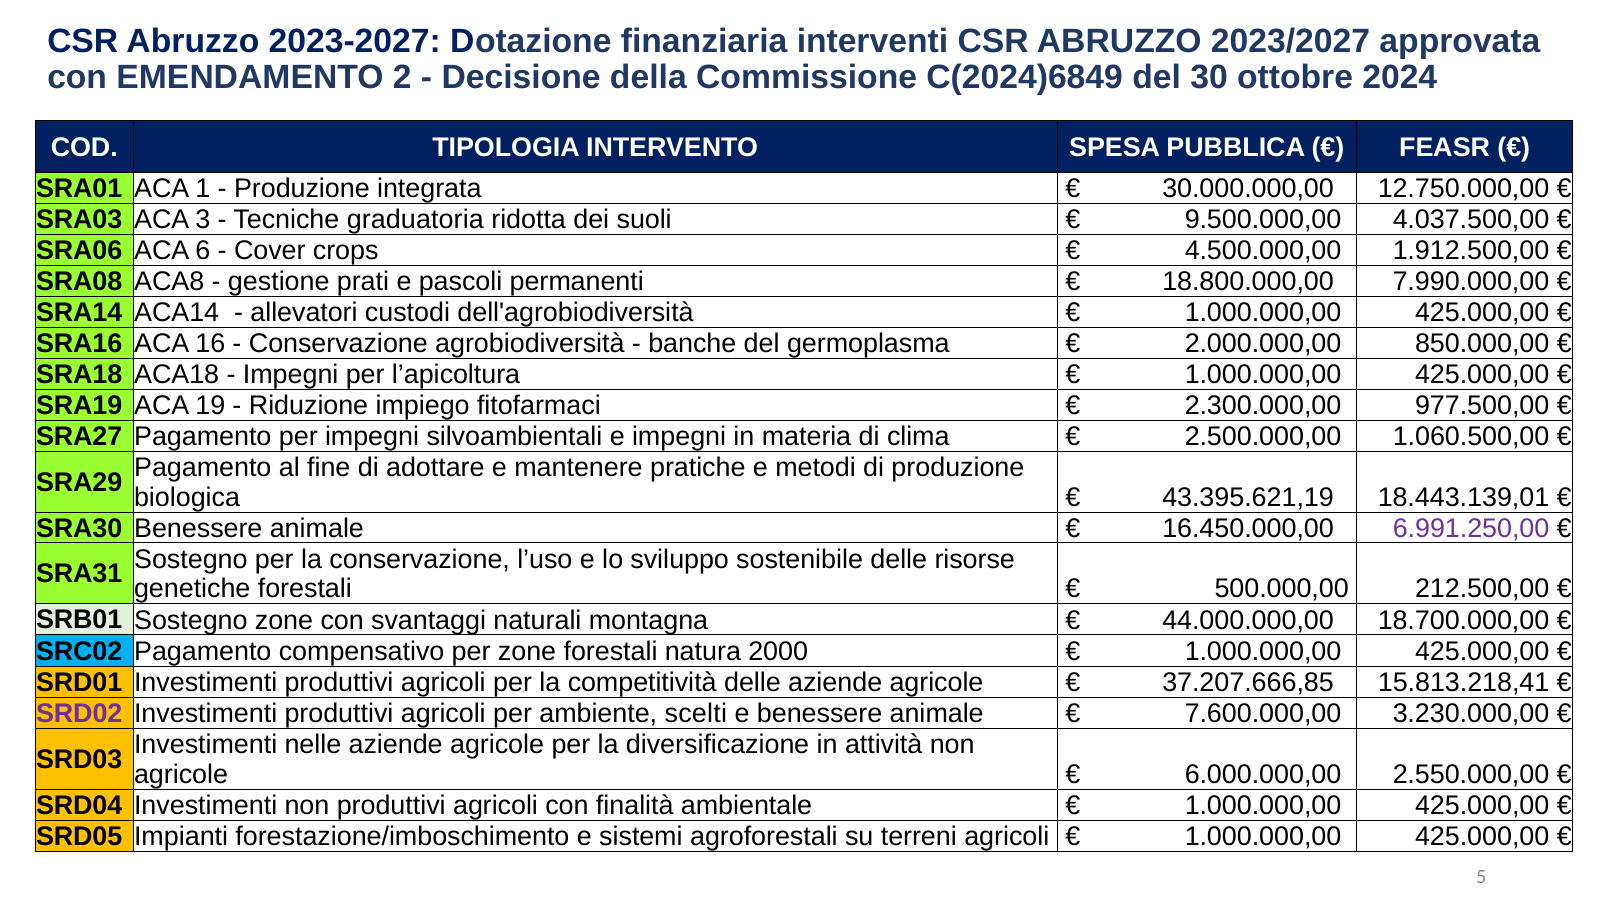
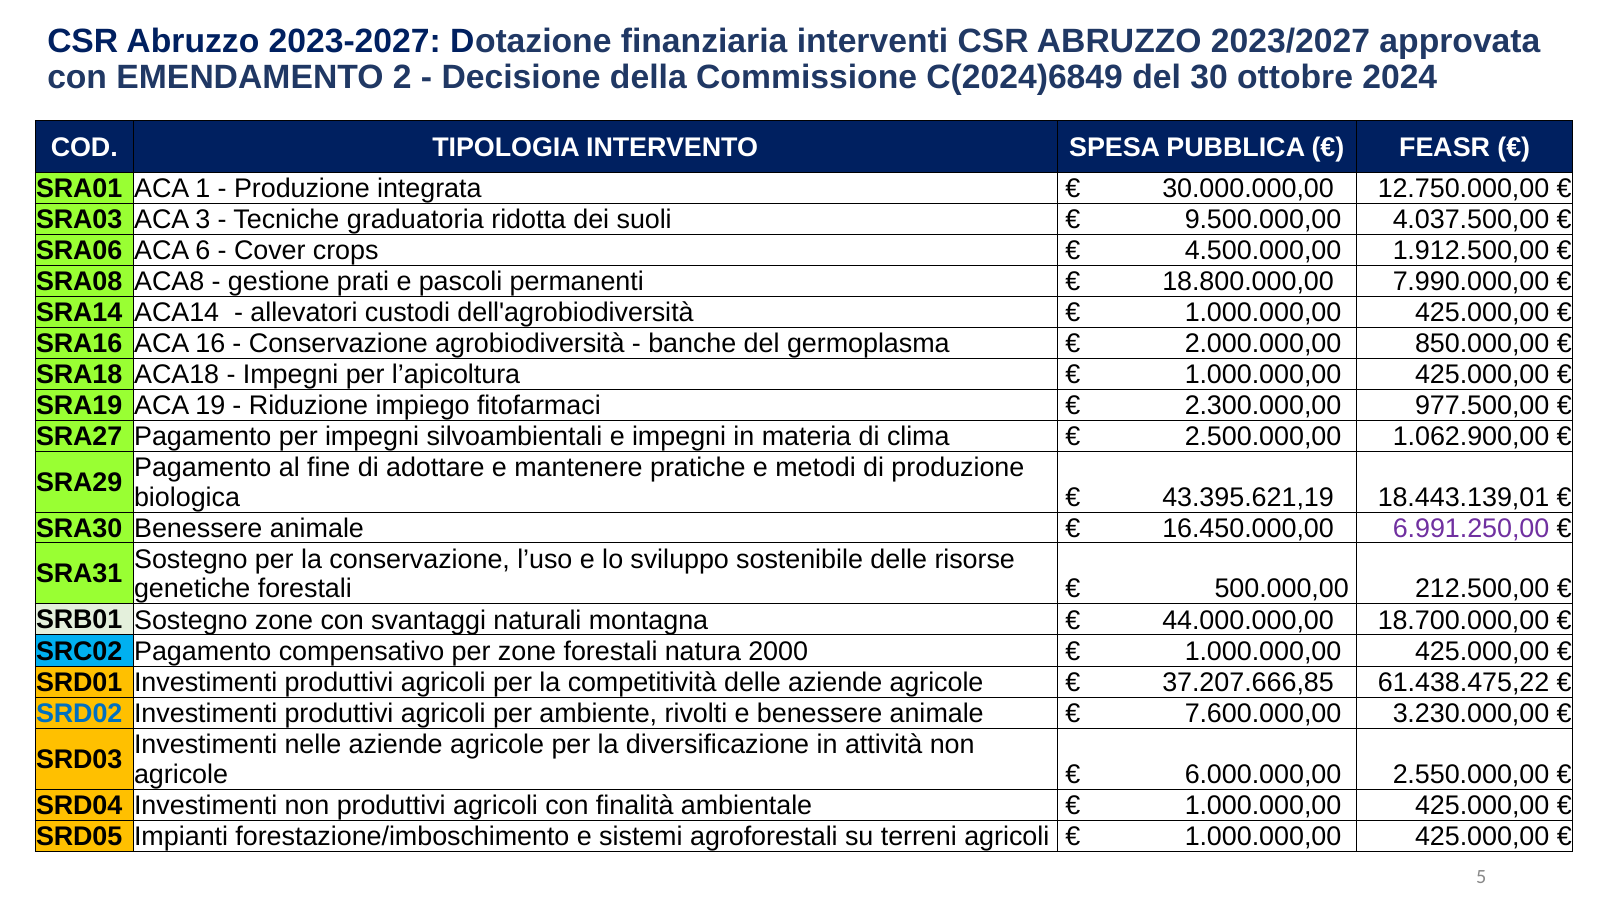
1.060.500,00: 1.060.500,00 -> 1.062.900,00
15.813.218,41: 15.813.218,41 -> 61.438.475,22
SRD02 colour: purple -> blue
scelti: scelti -> rivolti
